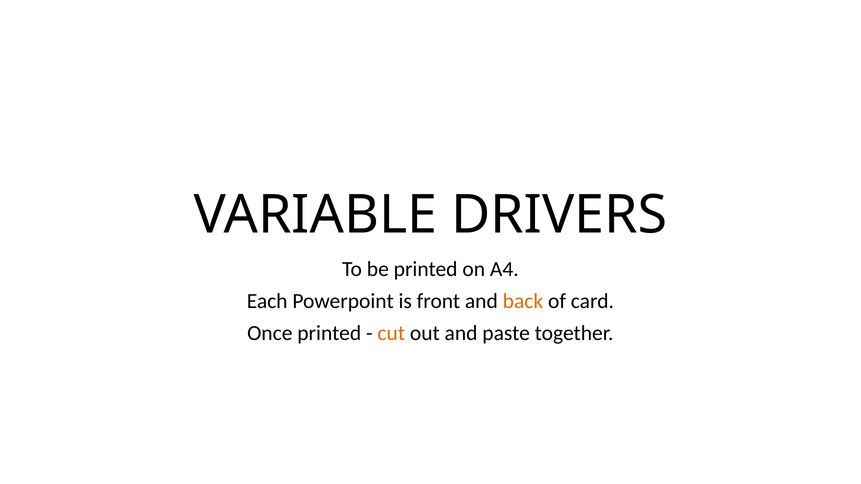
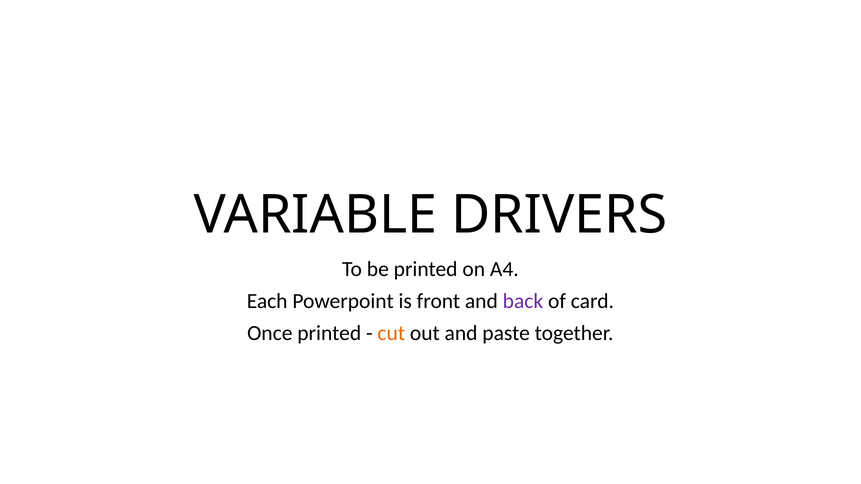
back colour: orange -> purple
